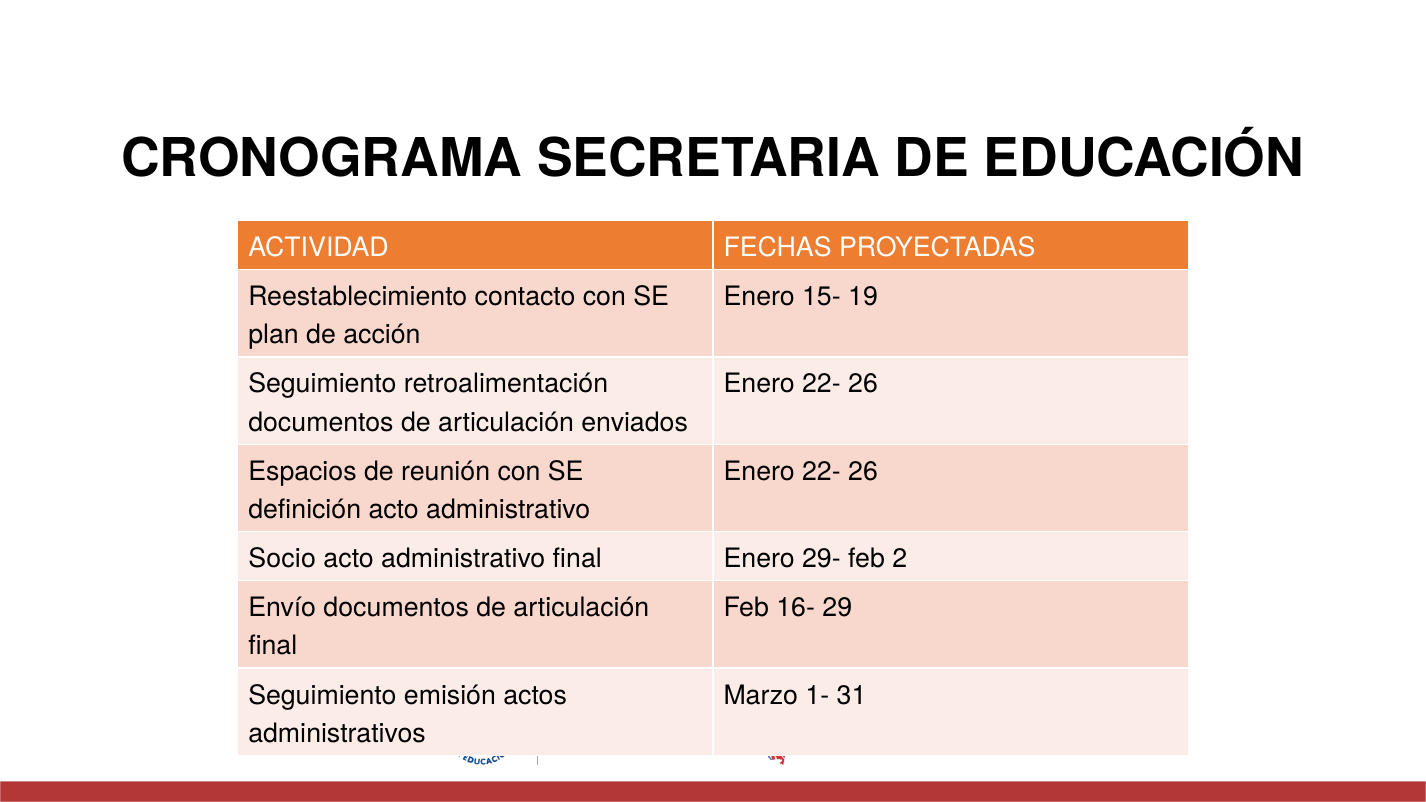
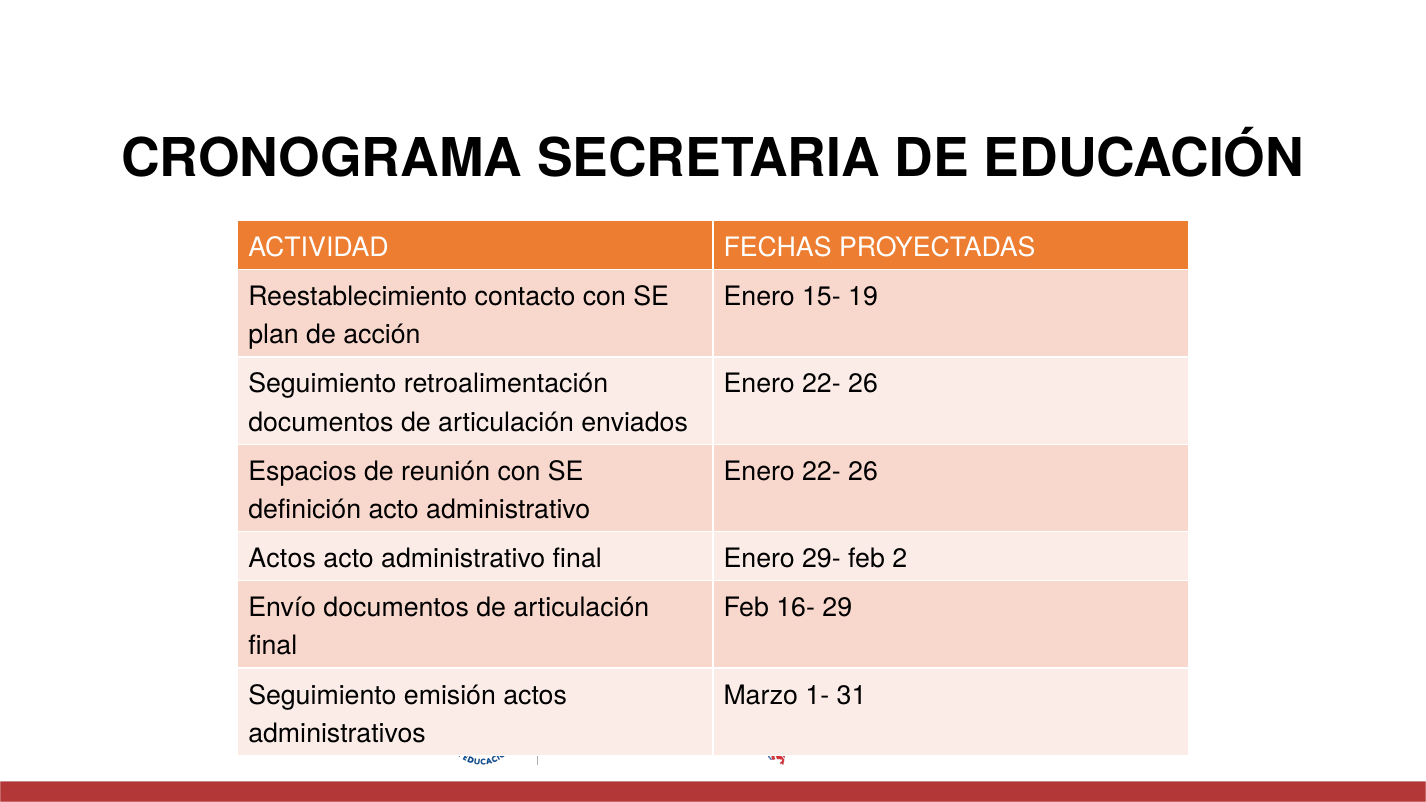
Socio at (282, 559): Socio -> Actos
